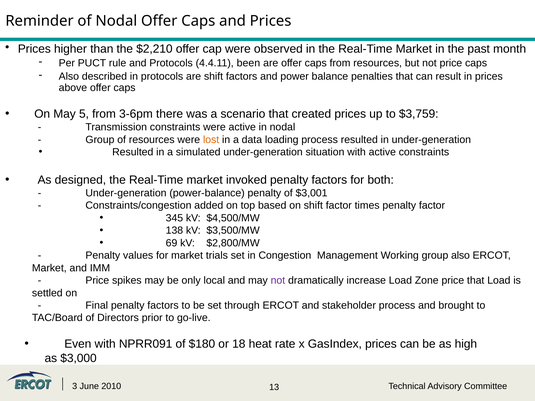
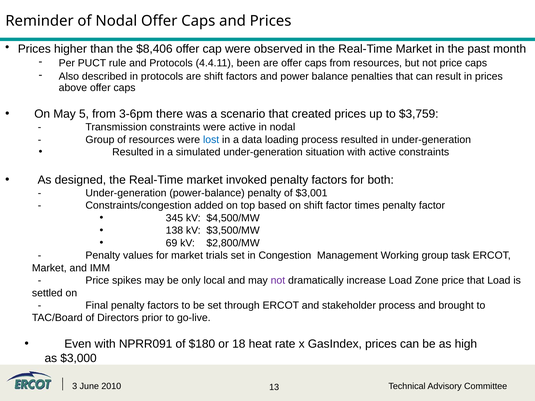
$2,210: $2,210 -> $8,406
lost colour: orange -> blue
group also: also -> task
